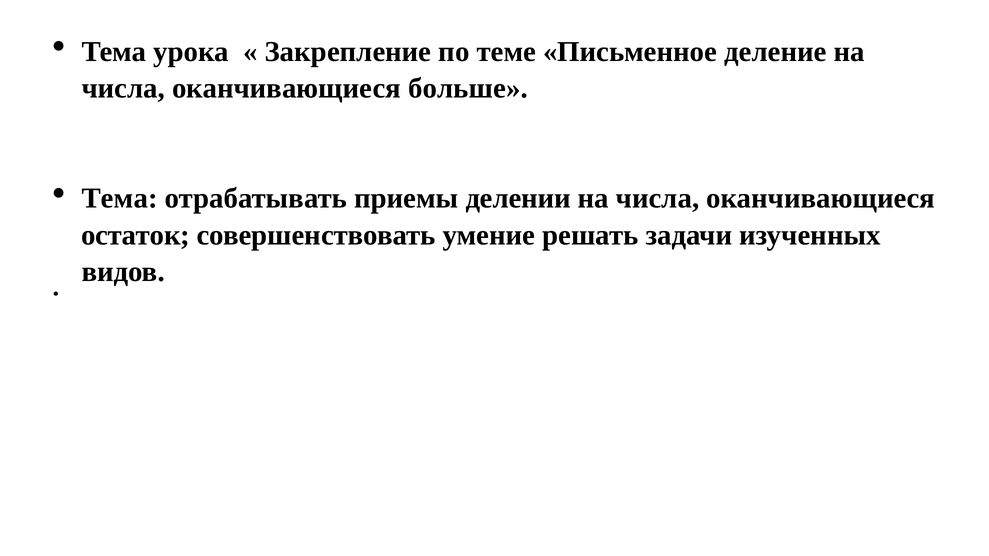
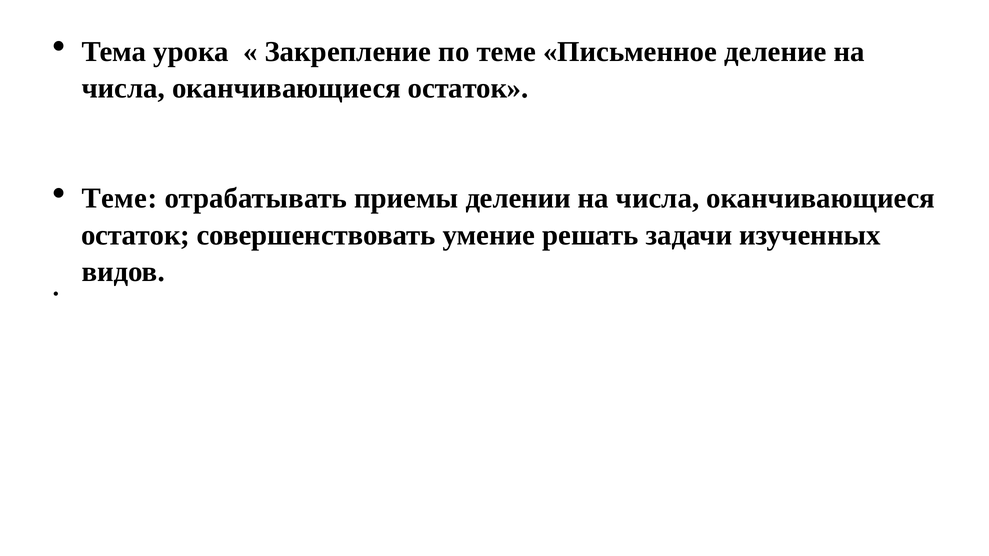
больше at (468, 88): больше -> остаток
Тема at (120, 198): Тема -> Теме
